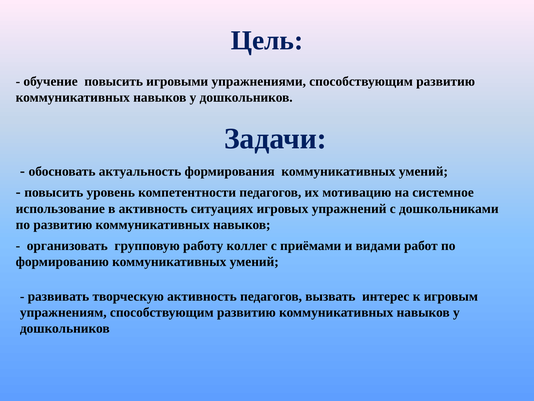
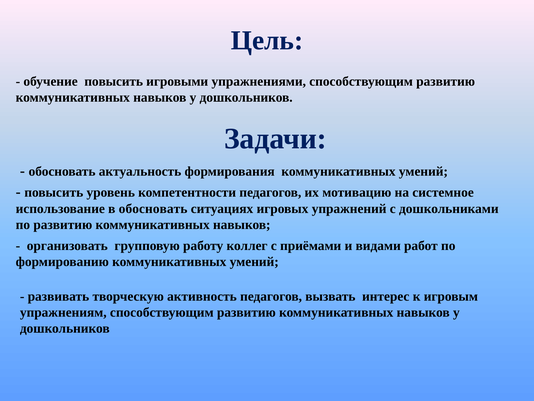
в активность: активность -> обосновать
